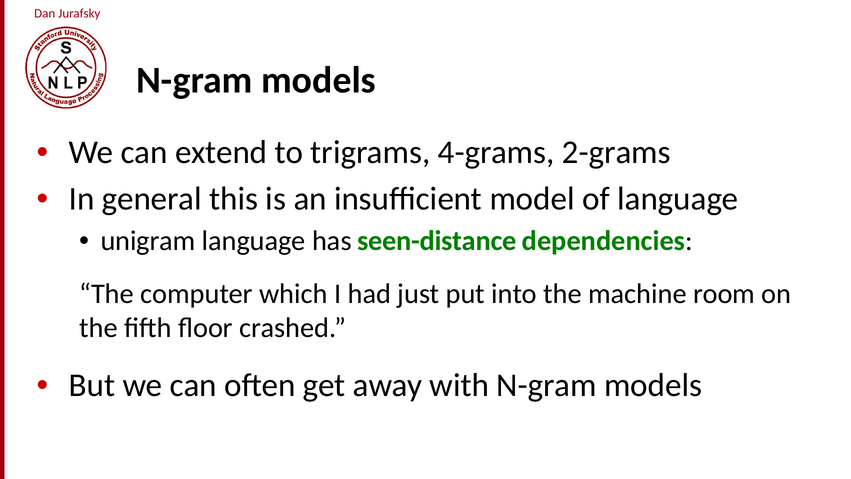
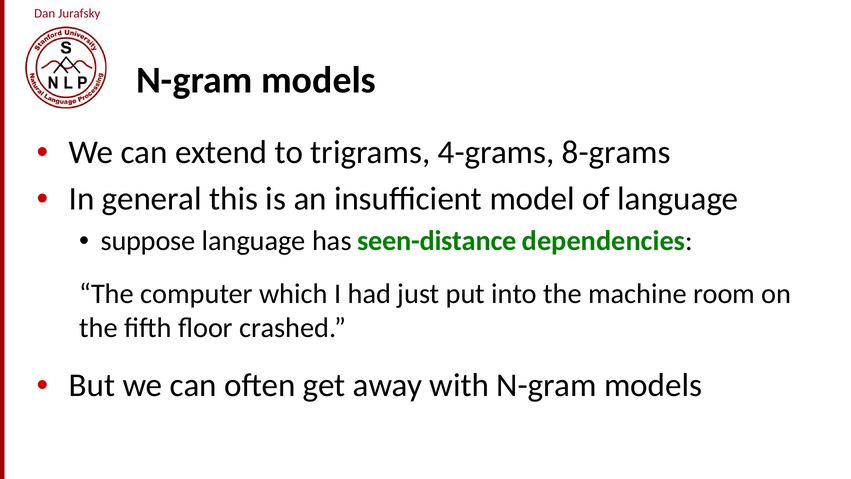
2-grams: 2-grams -> 8-grams
unigram: unigram -> suppose
